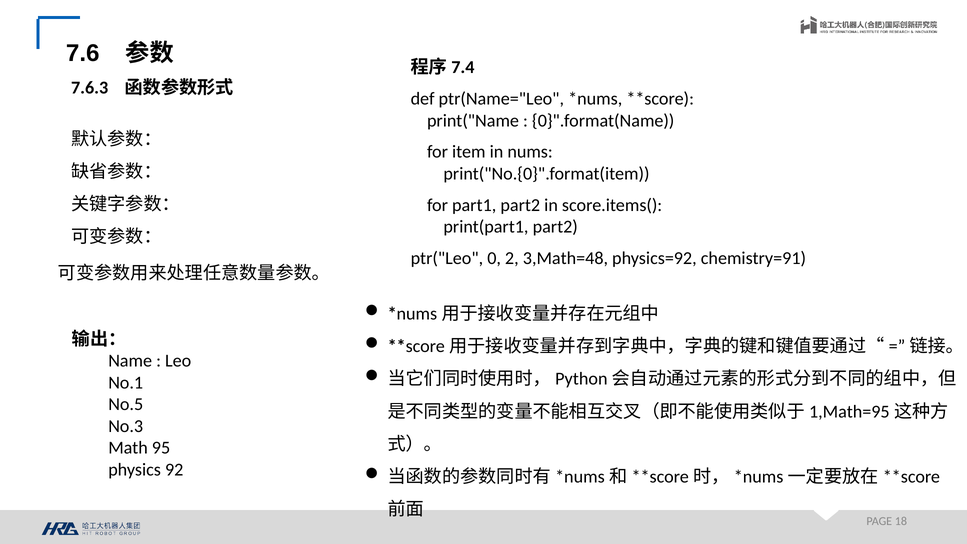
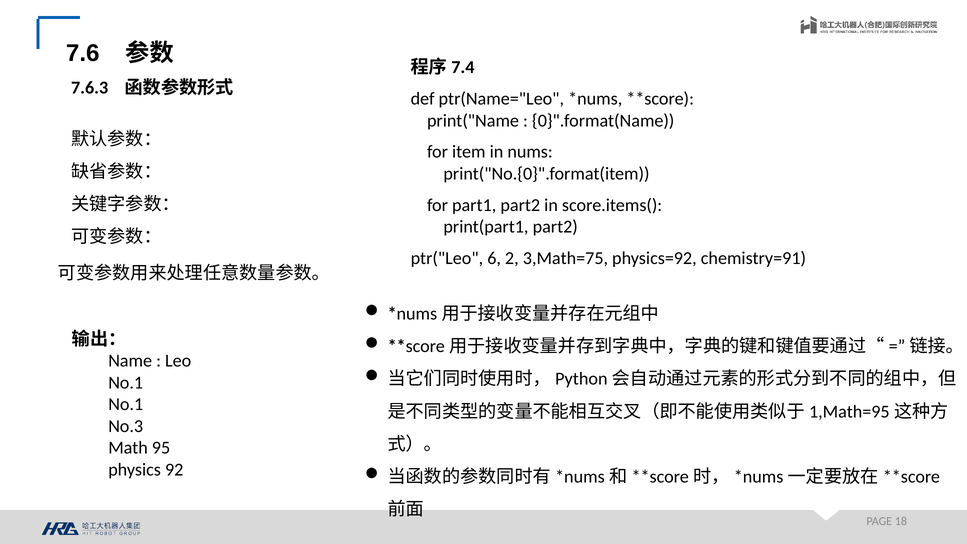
0: 0 -> 6
3,Math=48: 3,Math=48 -> 3,Math=75
No.5 at (126, 404): No.5 -> No.1
